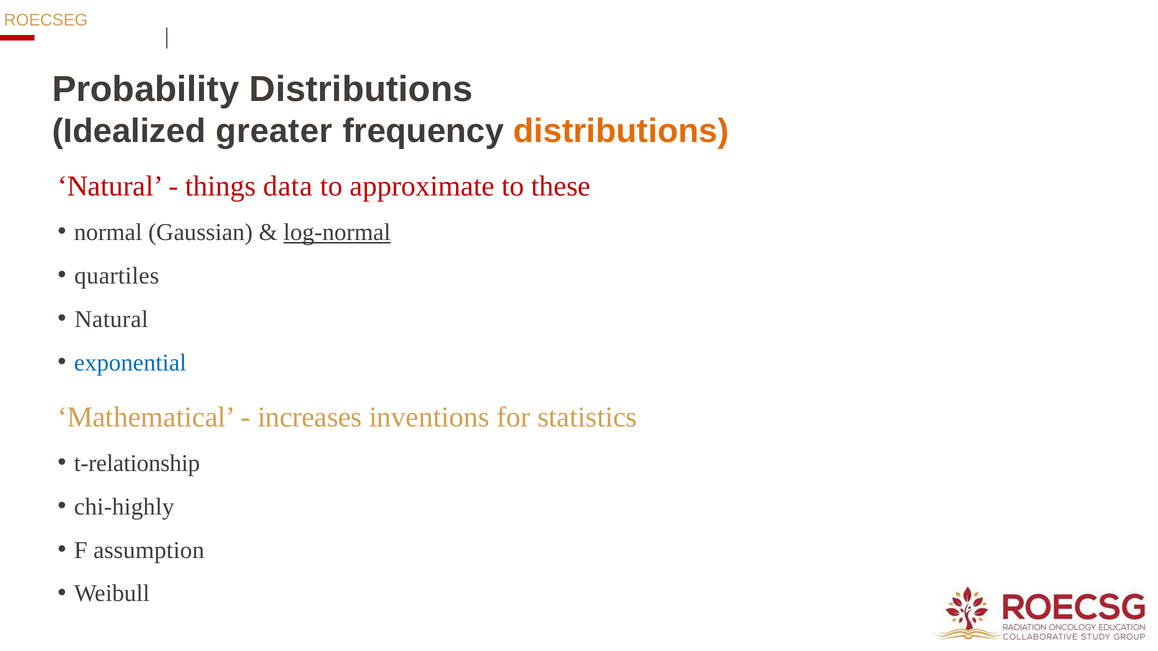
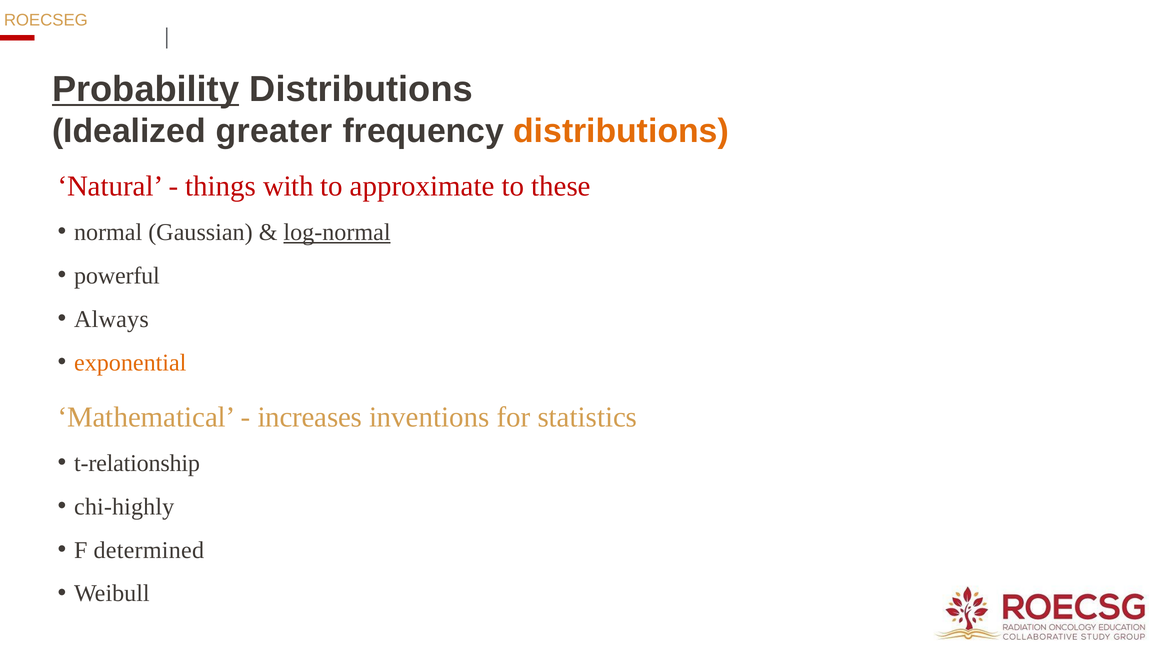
Probability underline: none -> present
data: data -> with
quartiles: quartiles -> powerful
Natural at (111, 319): Natural -> Always
exponential colour: blue -> orange
assumption: assumption -> determined
